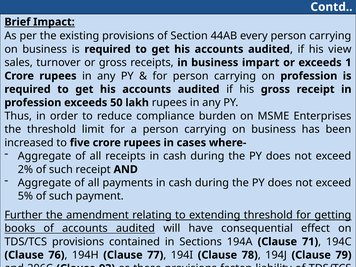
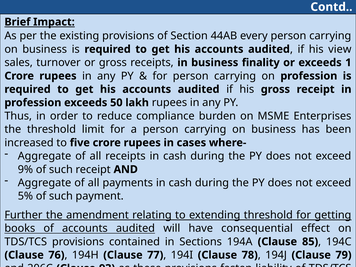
impart: impart -> finality
2%: 2% -> 9%
71: 71 -> 85
